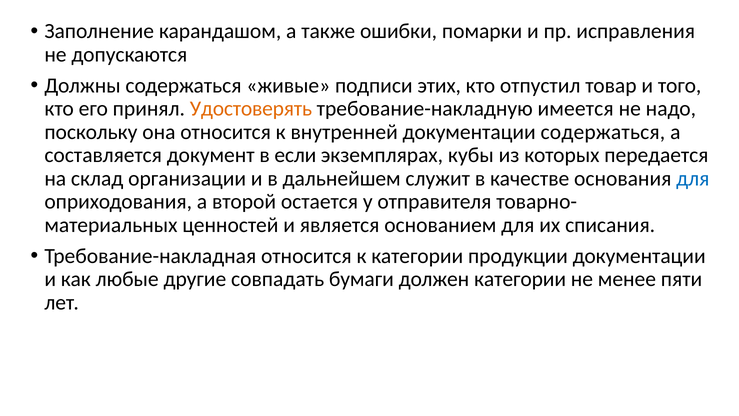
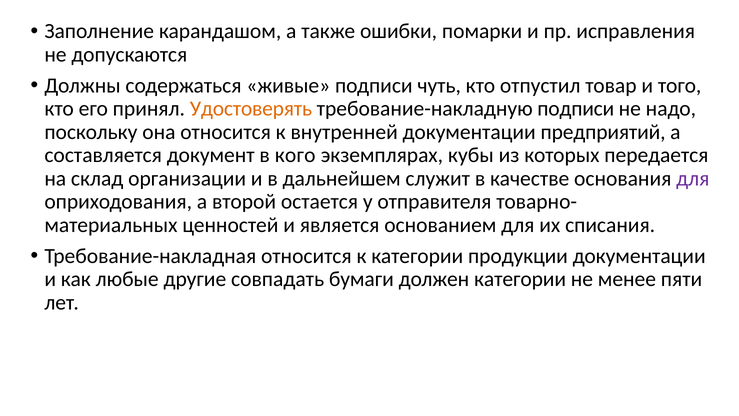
этих: этих -> чуть
требование-накладную имеется: имеется -> подписи
документации содержаться: содержаться -> предприятий
если: если -> кого
для at (693, 178) colour: blue -> purple
